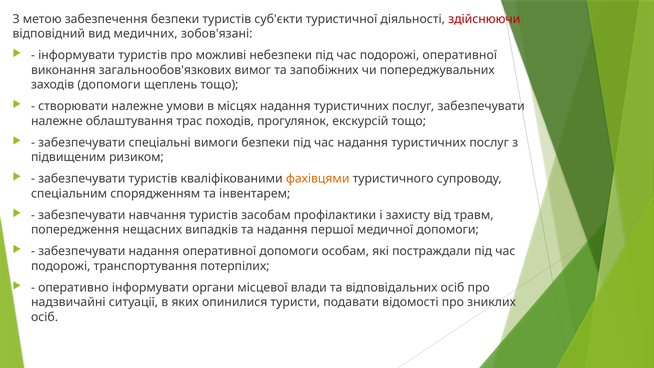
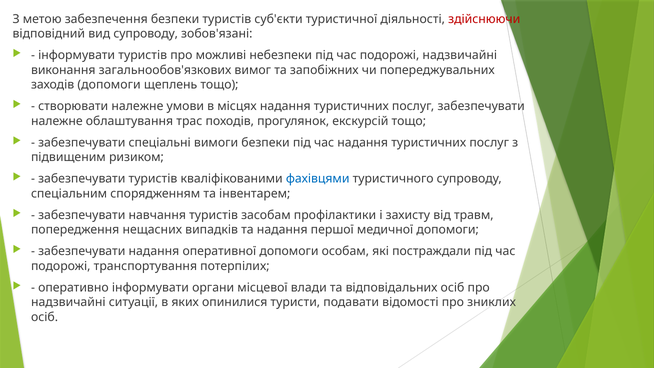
вид медичних: медичних -> супроводу
подорожі оперативної: оперативної -> надзвичайні
фахівцями colour: orange -> blue
